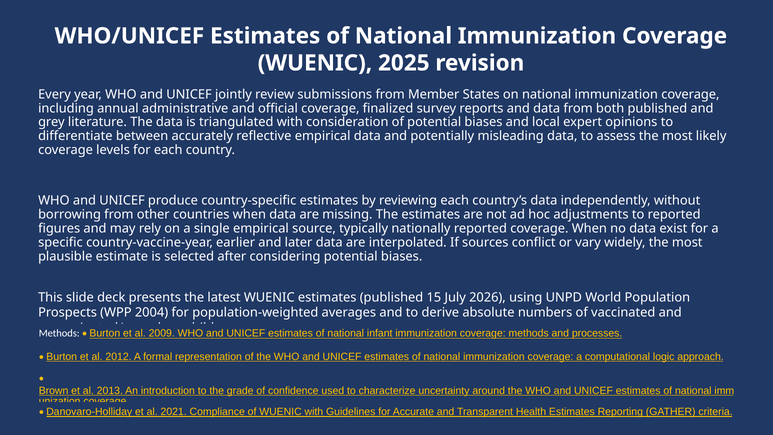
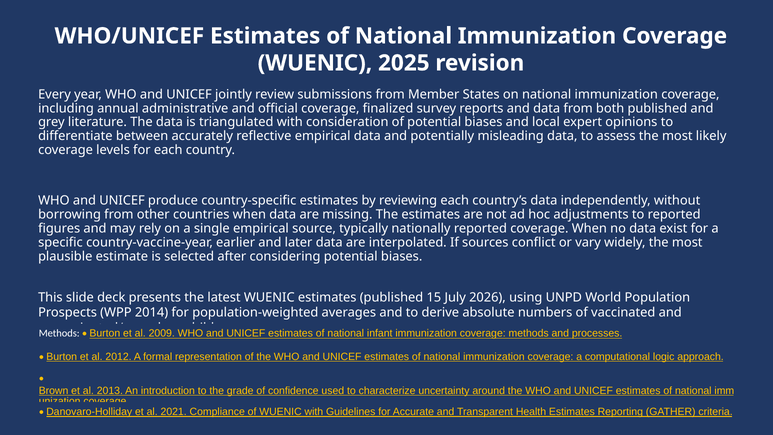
2004: 2004 -> 2014
